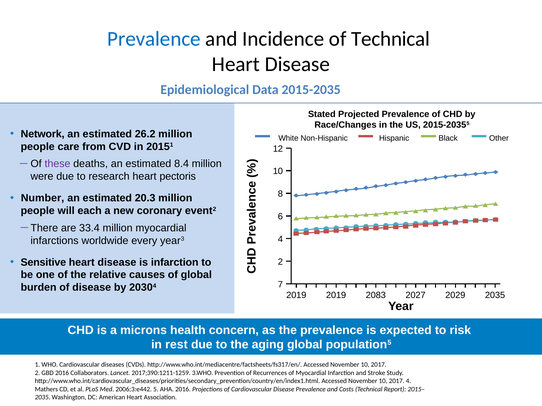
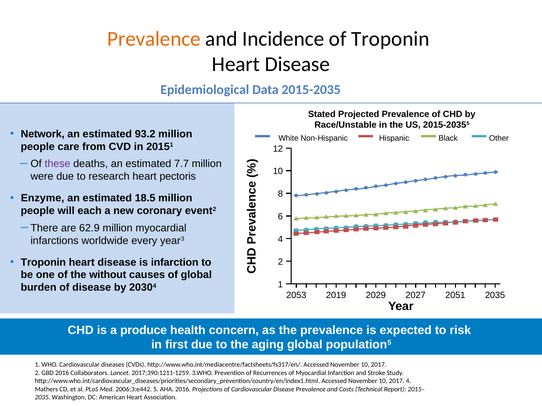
Prevalence at (154, 39) colour: blue -> orange
of Technical: Technical -> Troponin
Race/Changes: Race/Changes -> Race/Unstable
26.2: 26.2 -> 93.2
8.4: 8.4 -> 7.7
Number: Number -> Enzyme
20.3: 20.3 -> 18.5
33.4: 33.4 -> 62.9
Sensitive at (43, 263): Sensitive -> Troponin
relative: relative -> without
20304 7: 7 -> 1
2019 at (296, 296): 2019 -> 2053
2083: 2083 -> 2029
2029: 2029 -> 2051
microns: microns -> produce
rest: rest -> first
